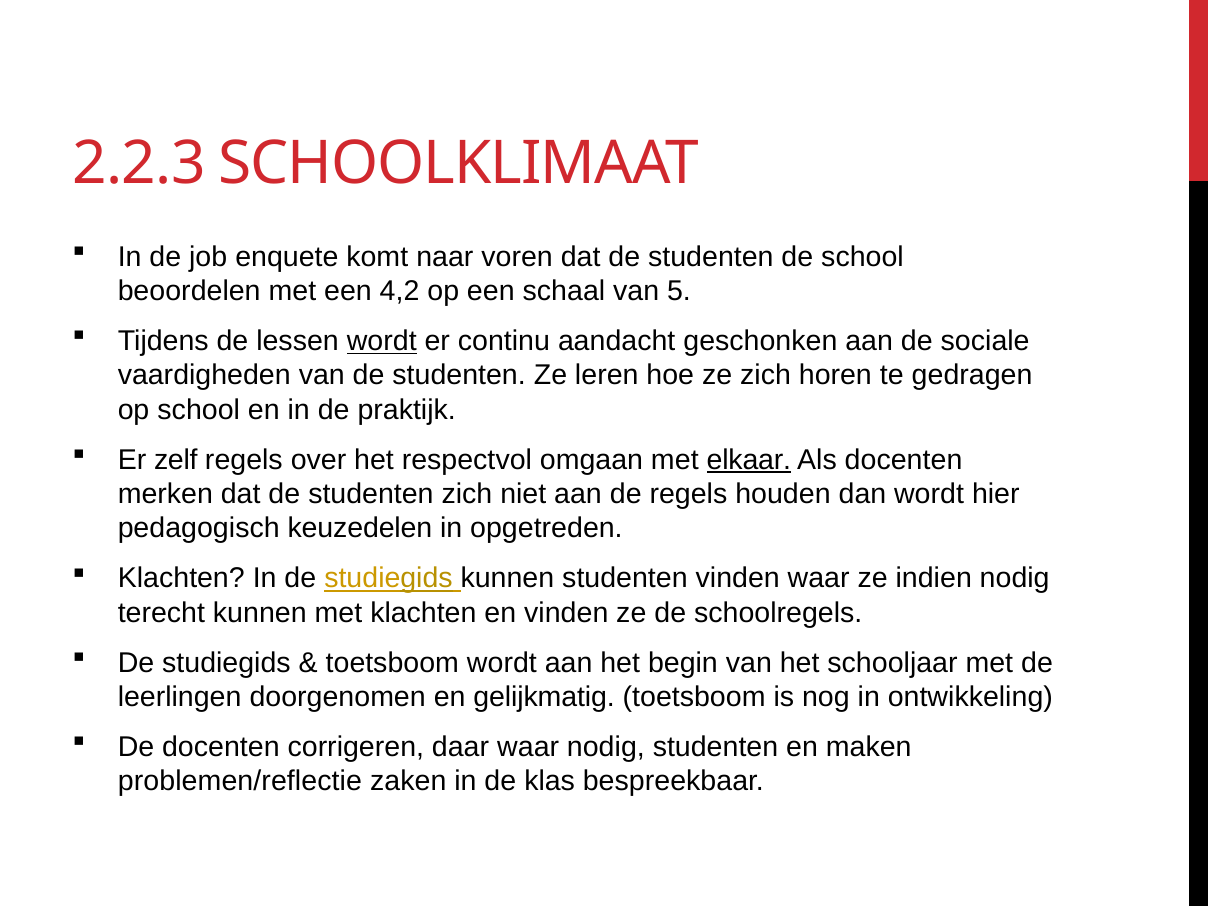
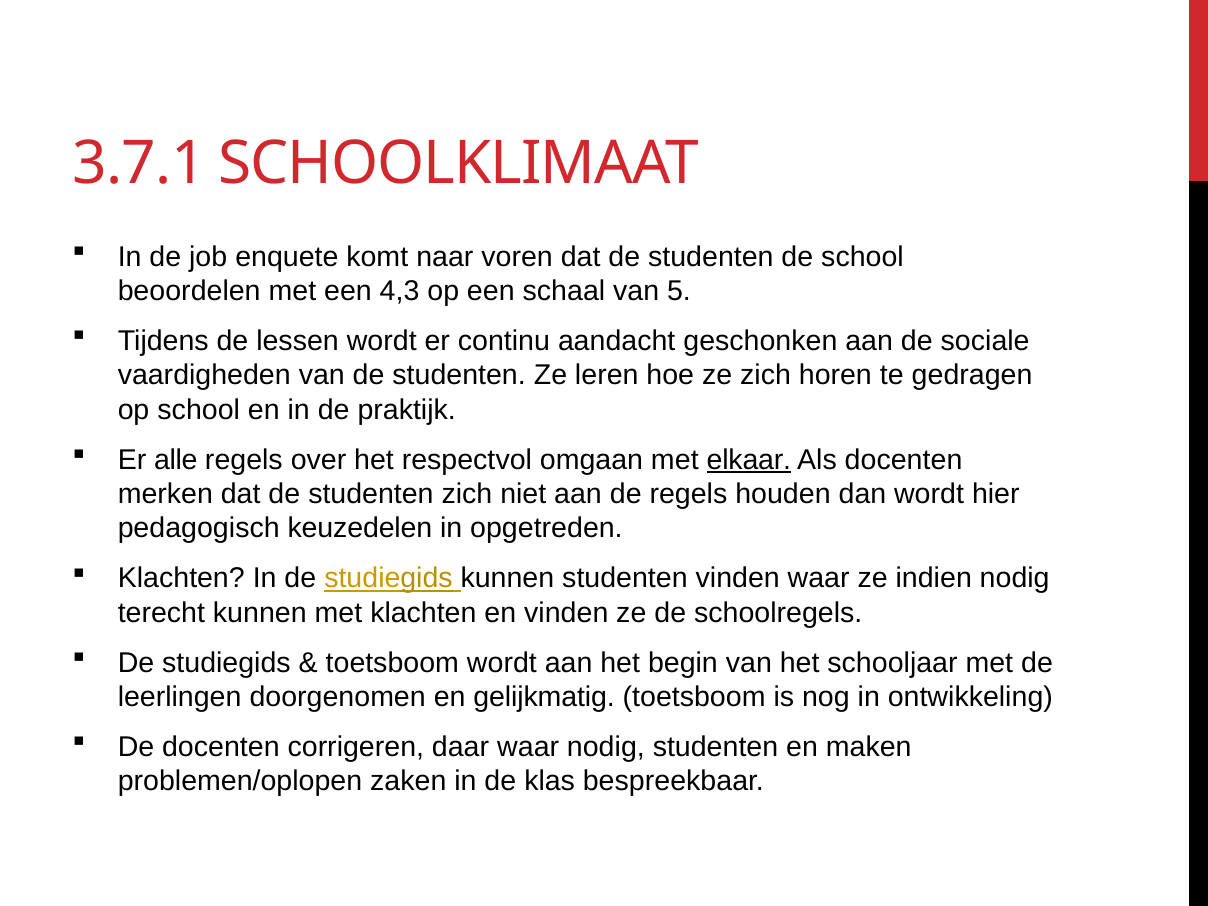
2.2.3: 2.2.3 -> 3.7.1
4,2: 4,2 -> 4,3
wordt at (382, 341) underline: present -> none
zelf: zelf -> alle
problemen/reflectie: problemen/reflectie -> problemen/oplopen
